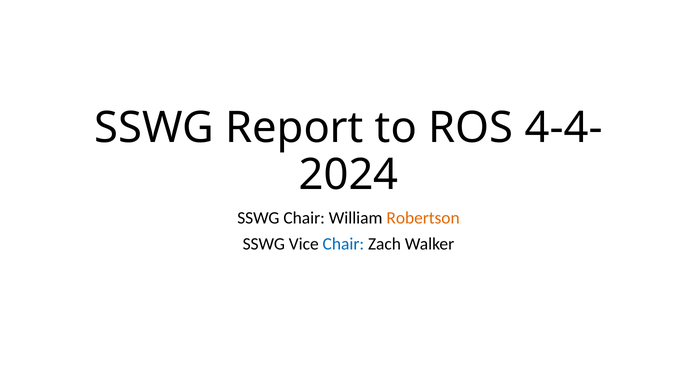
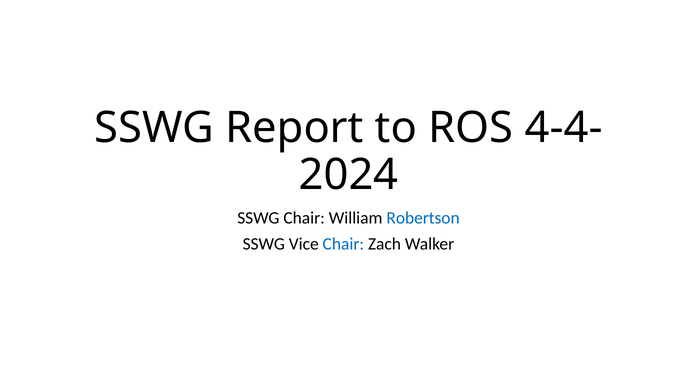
Robertson colour: orange -> blue
